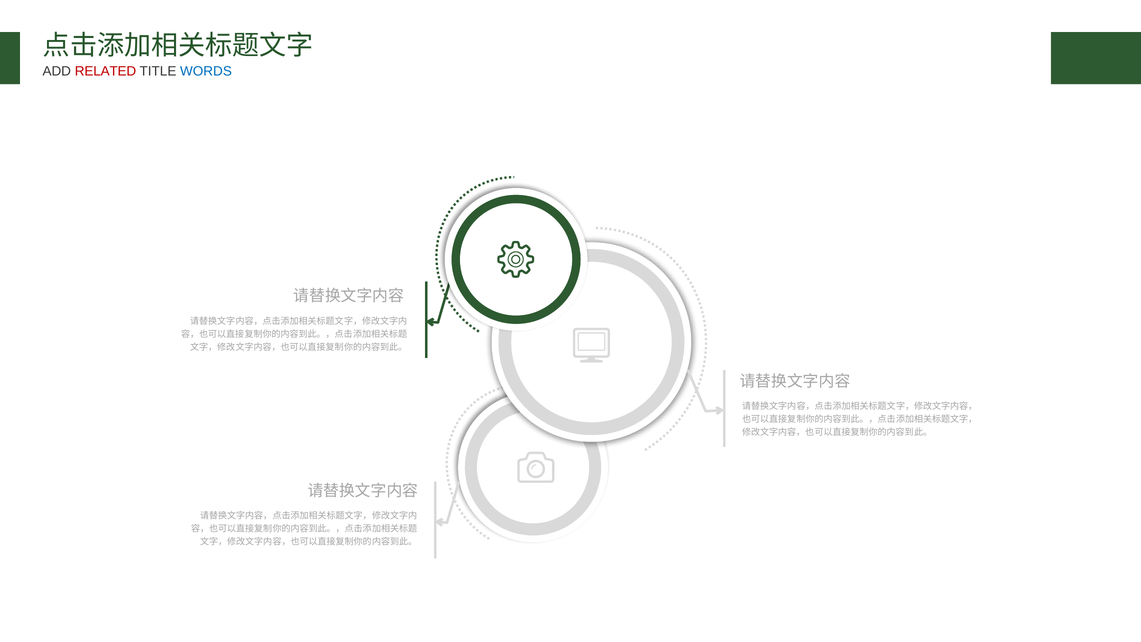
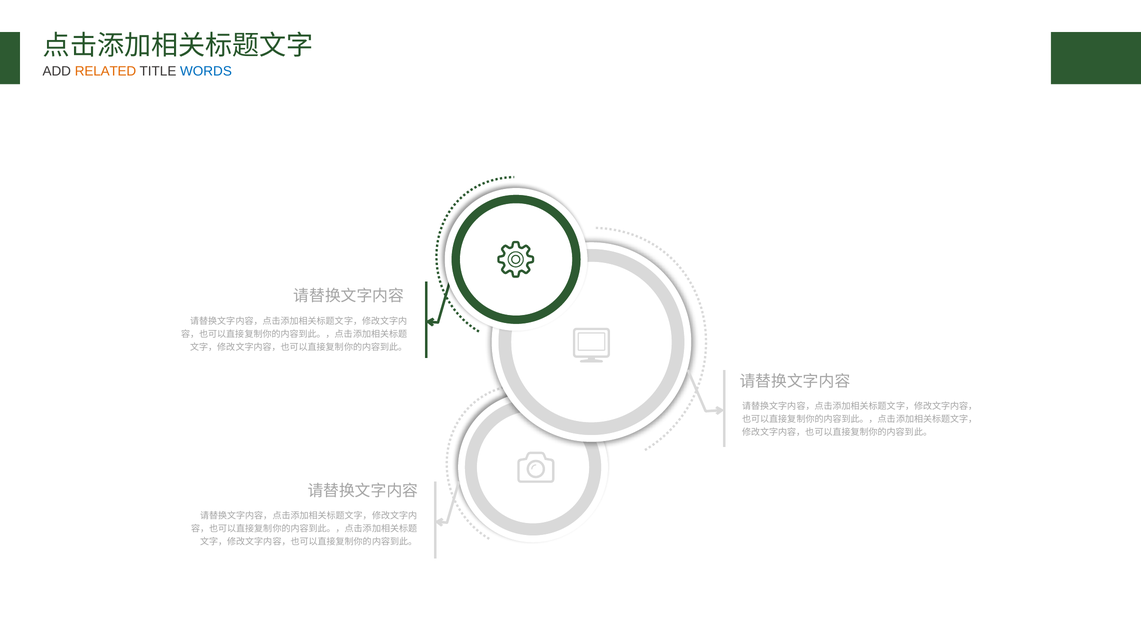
RELATED colour: red -> orange
